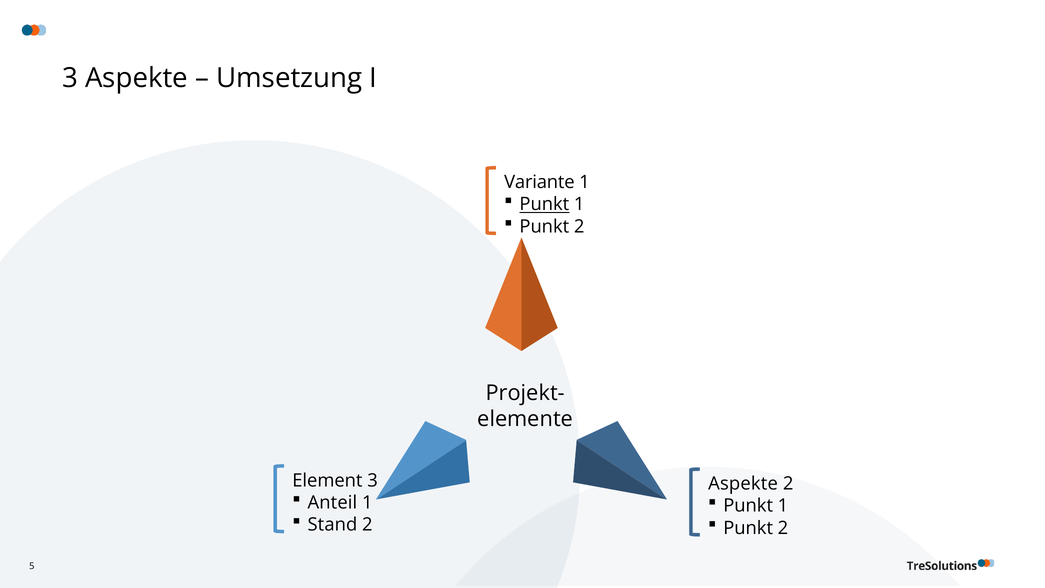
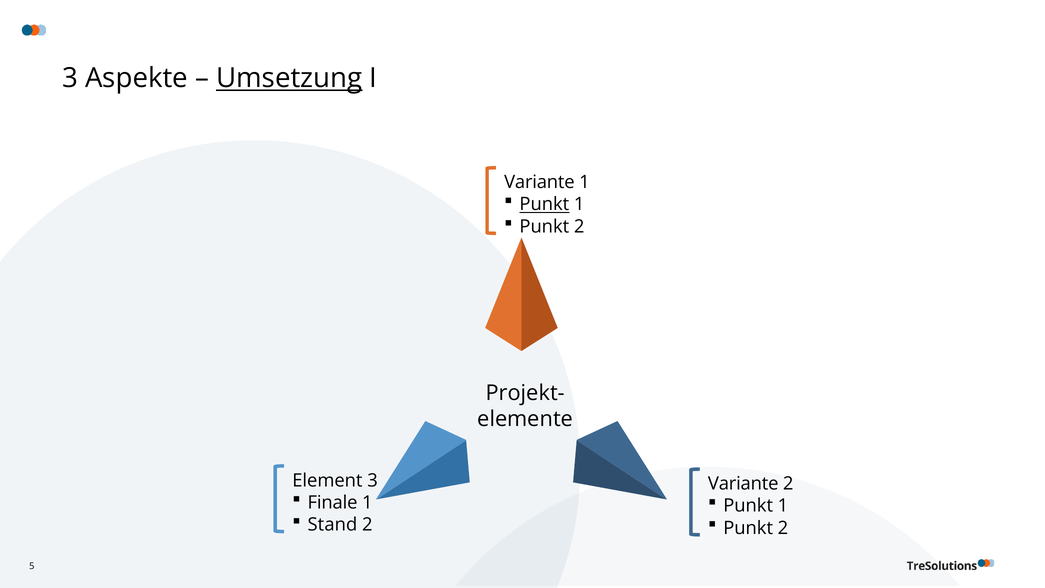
Umsetzung underline: none -> present
Aspekte at (743, 484): Aspekte -> Variante
Anteil: Anteil -> Finale
